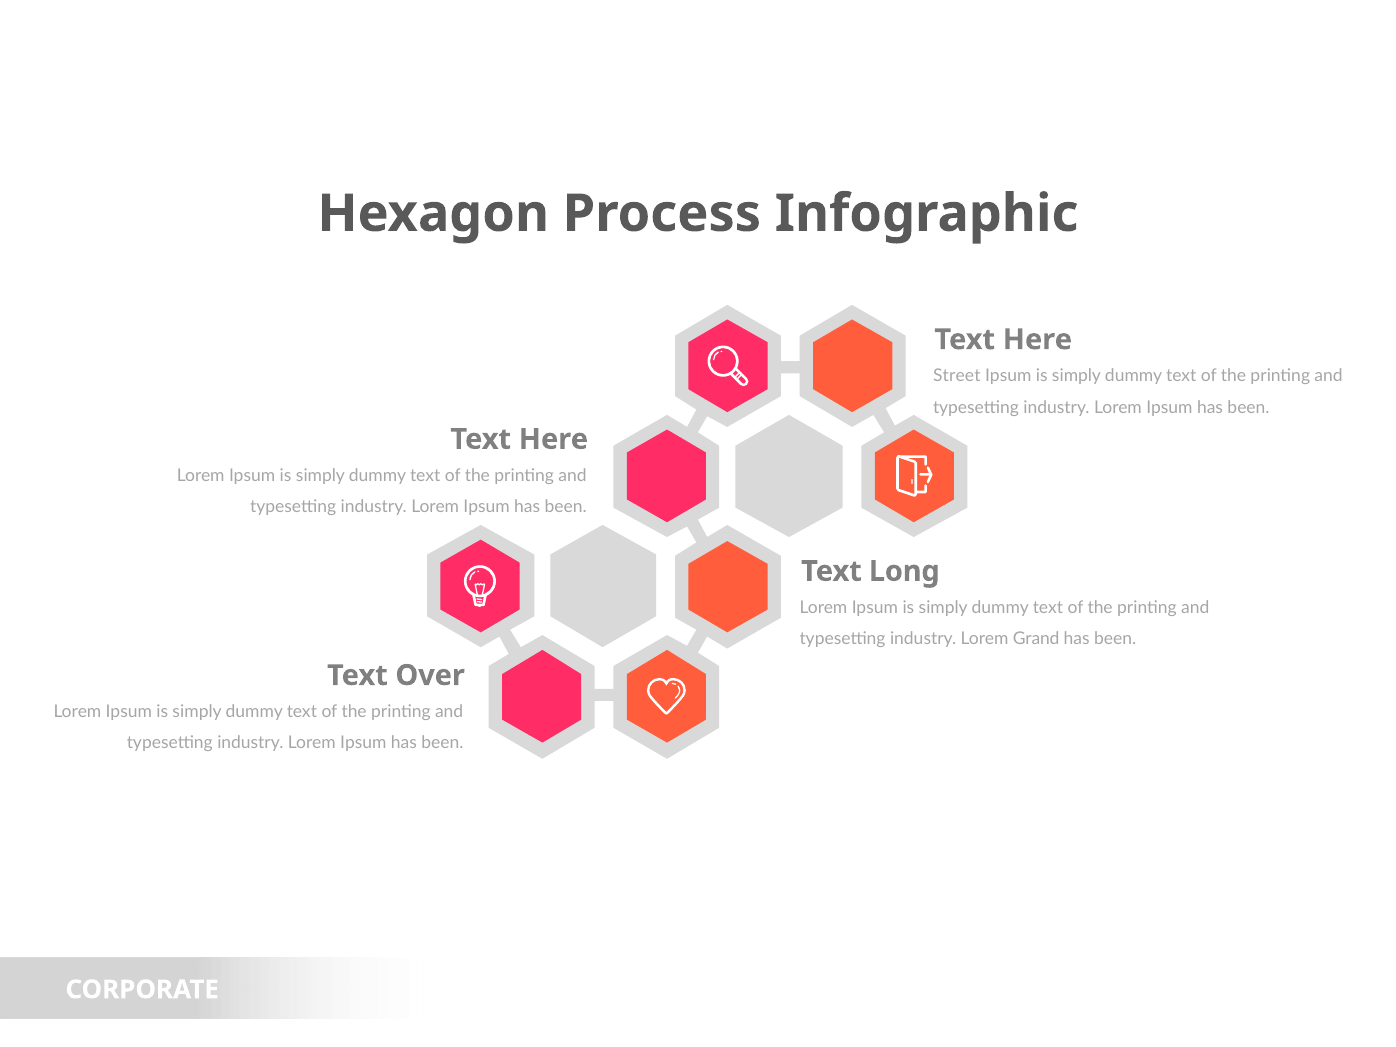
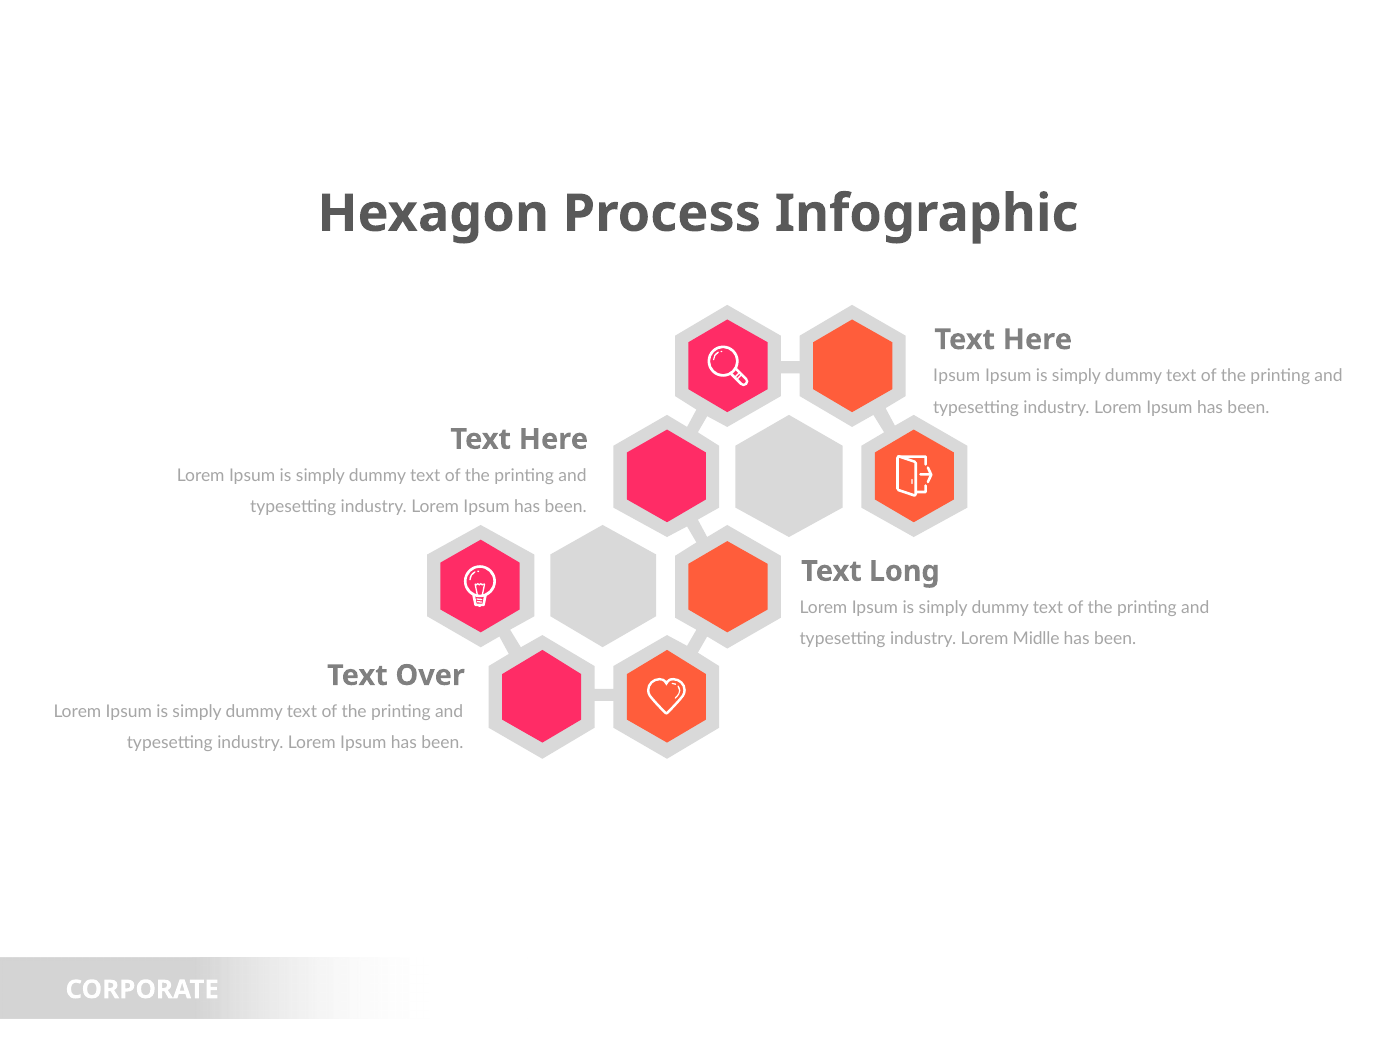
Street at (957, 376): Street -> Ipsum
Grand: Grand -> Midlle
